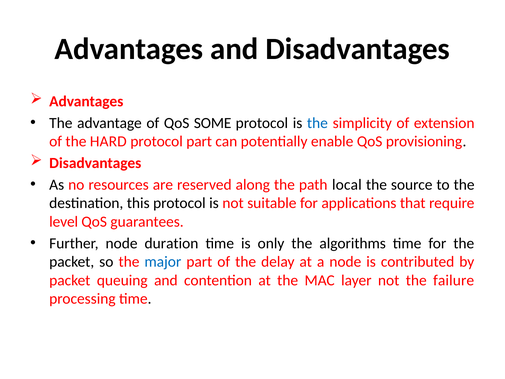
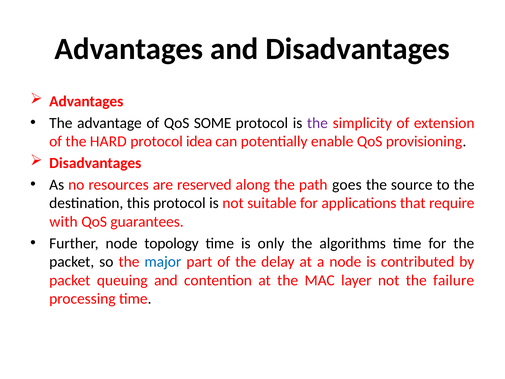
the at (317, 123) colour: blue -> purple
protocol part: part -> idea
local: local -> goes
level: level -> with
duration: duration -> topology
